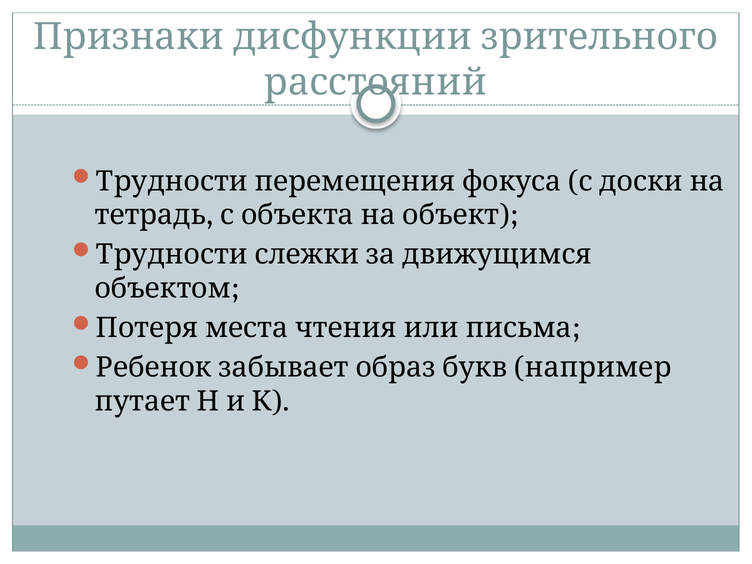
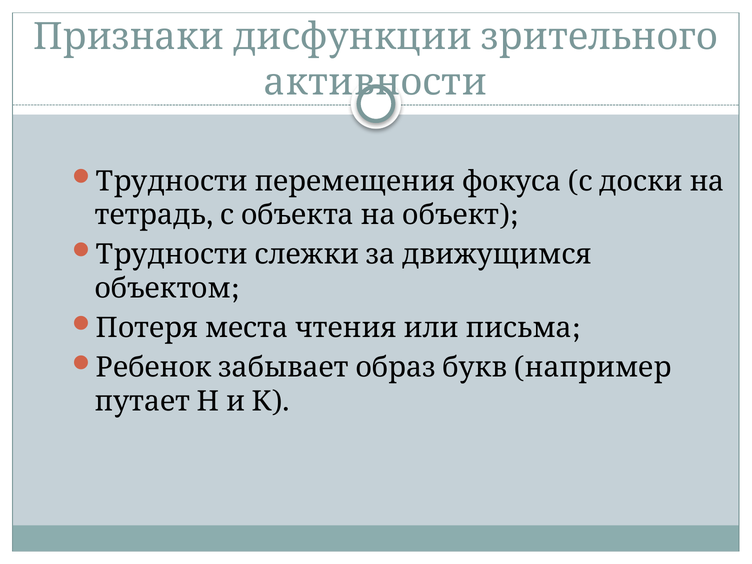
расстояний: расстояний -> активности
